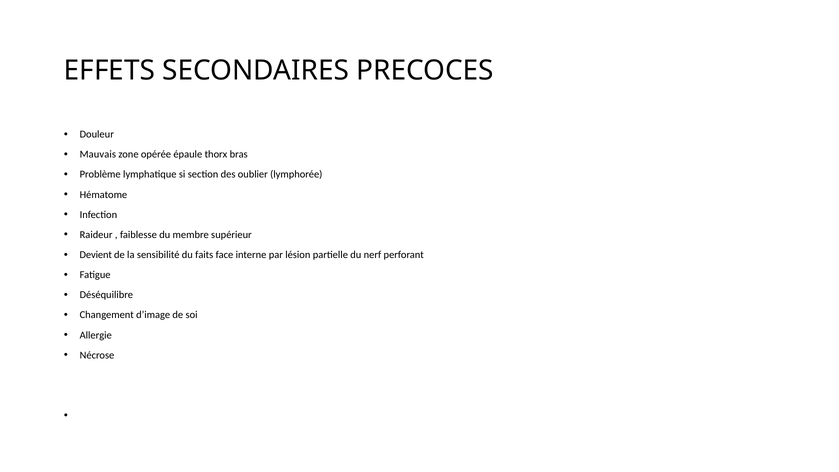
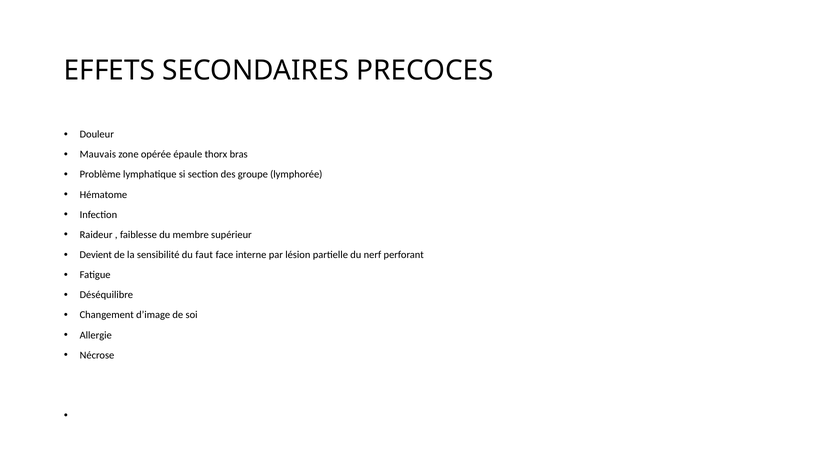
oublier: oublier -> groupe
faits: faits -> faut
